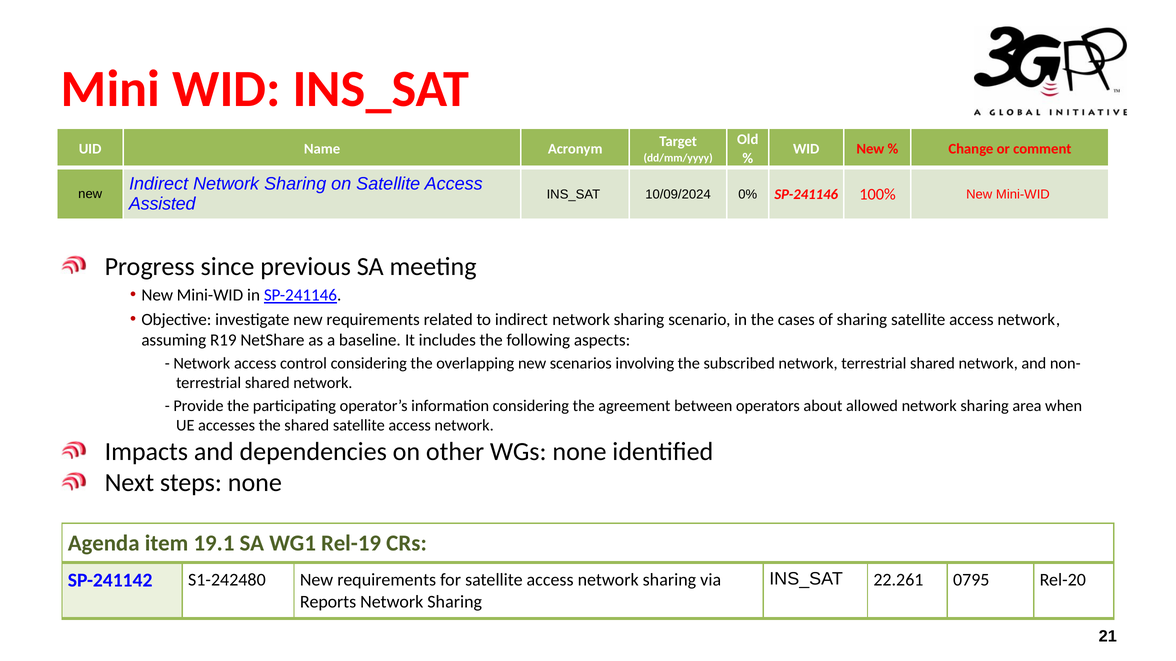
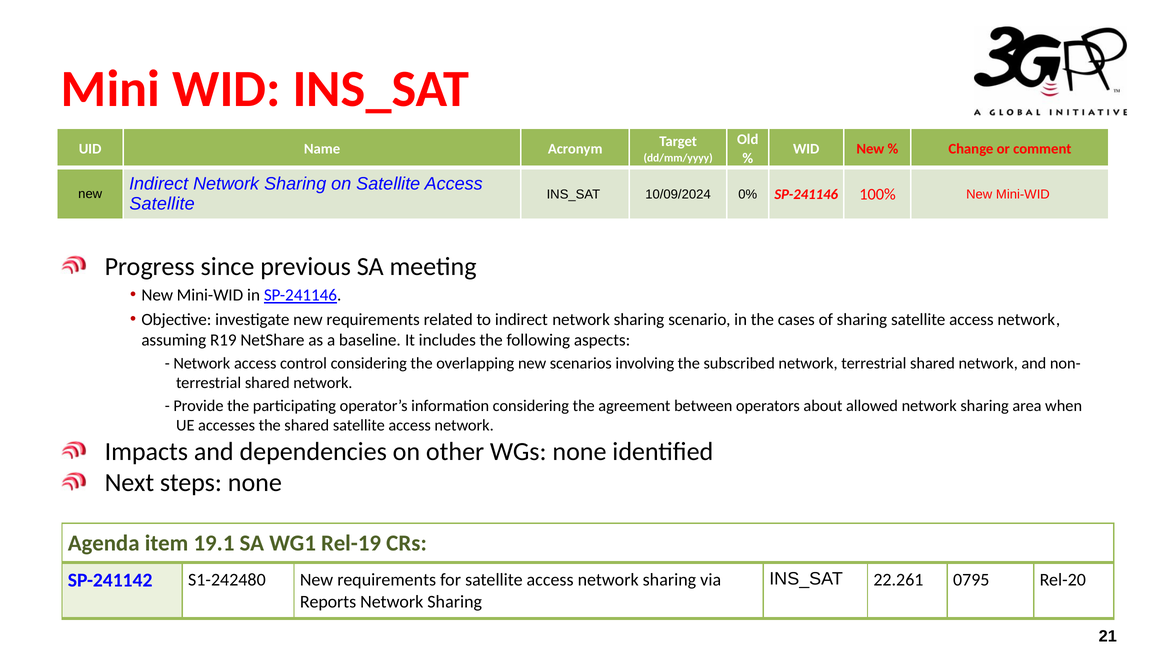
Assisted at (162, 204): Assisted -> Satellite
